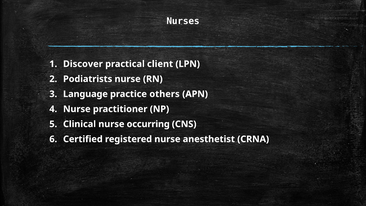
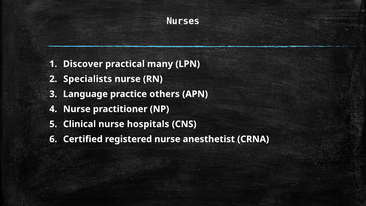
client: client -> many
Podiatrists: Podiatrists -> Specialists
occurring: occurring -> hospitals
